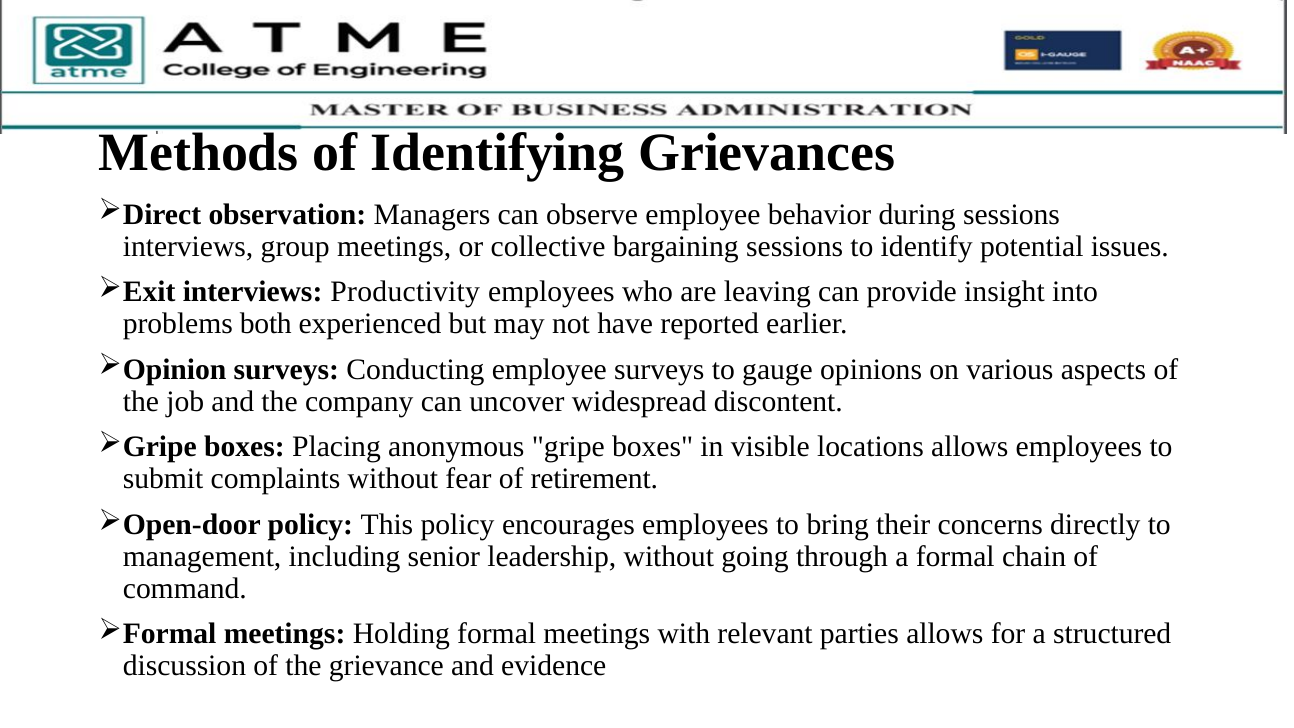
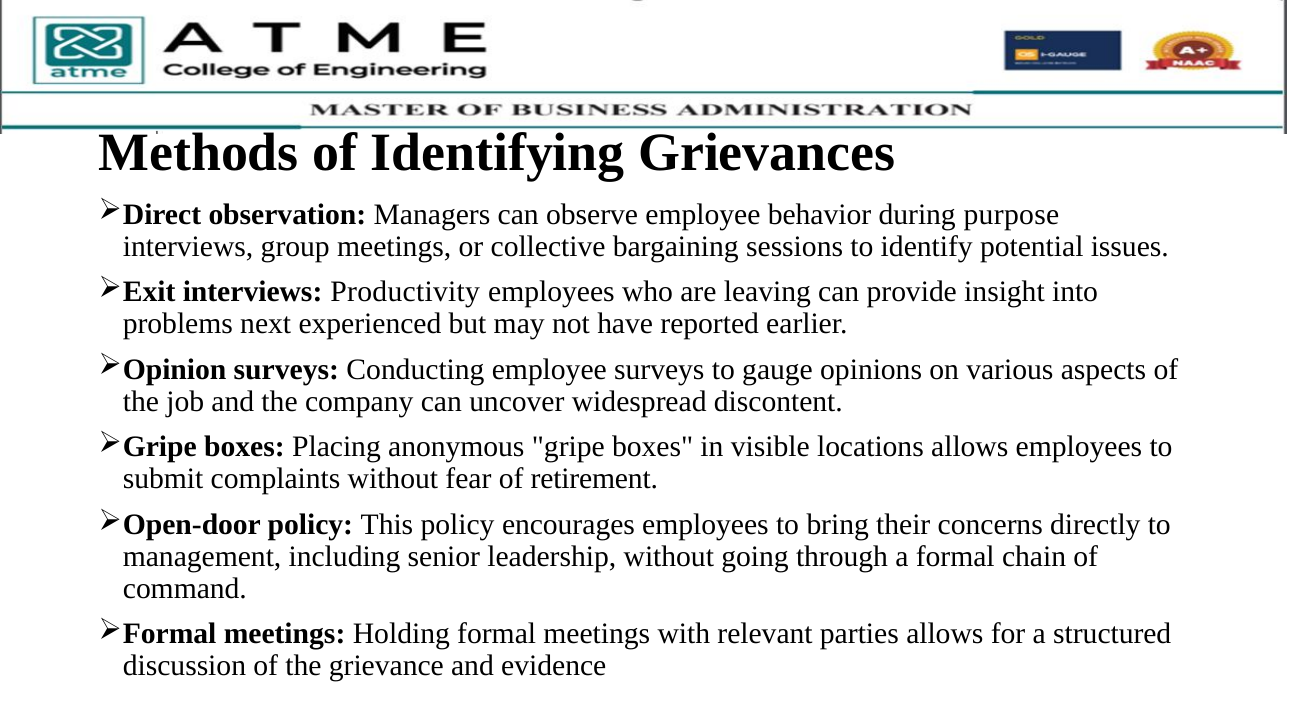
during sessions: sessions -> purpose
both: both -> next
